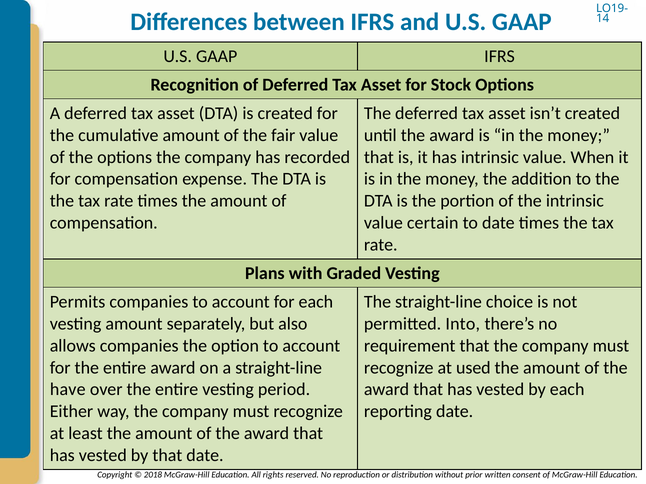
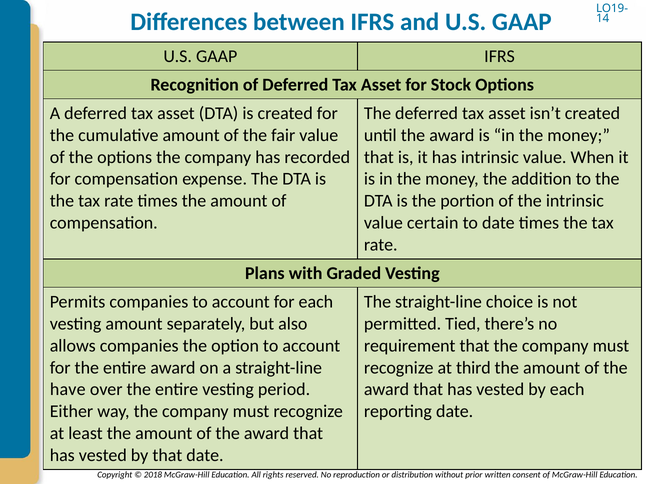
Into: Into -> Tied
used: used -> third
